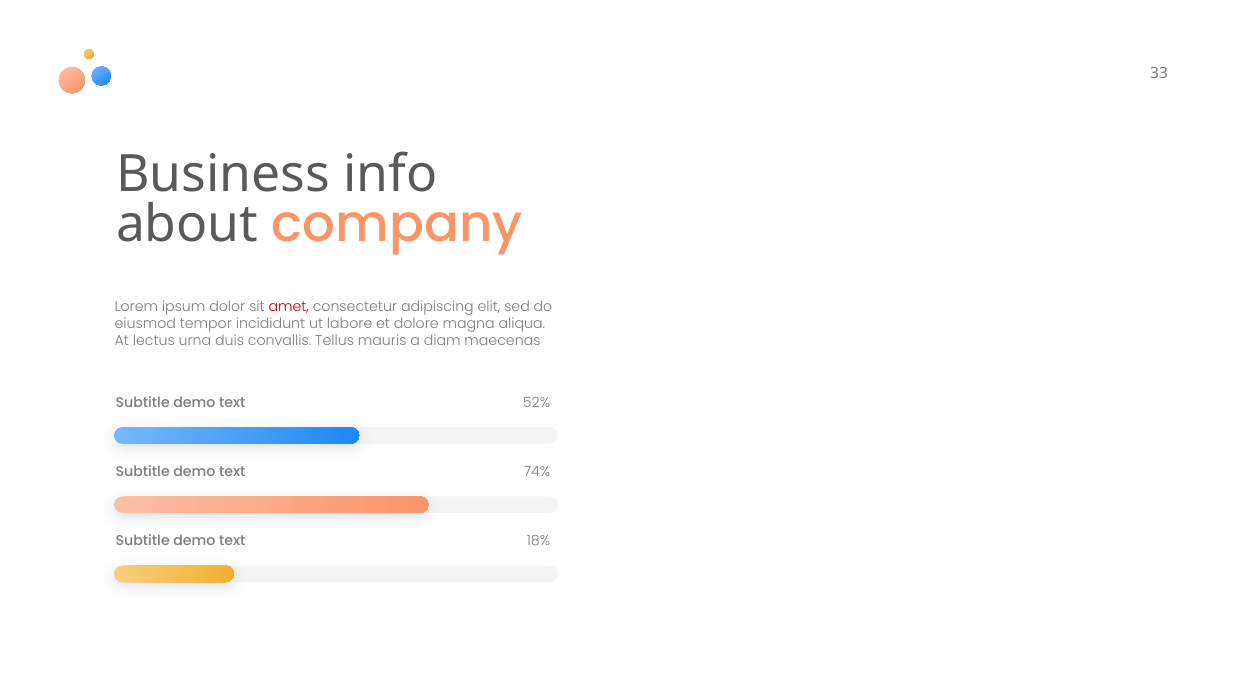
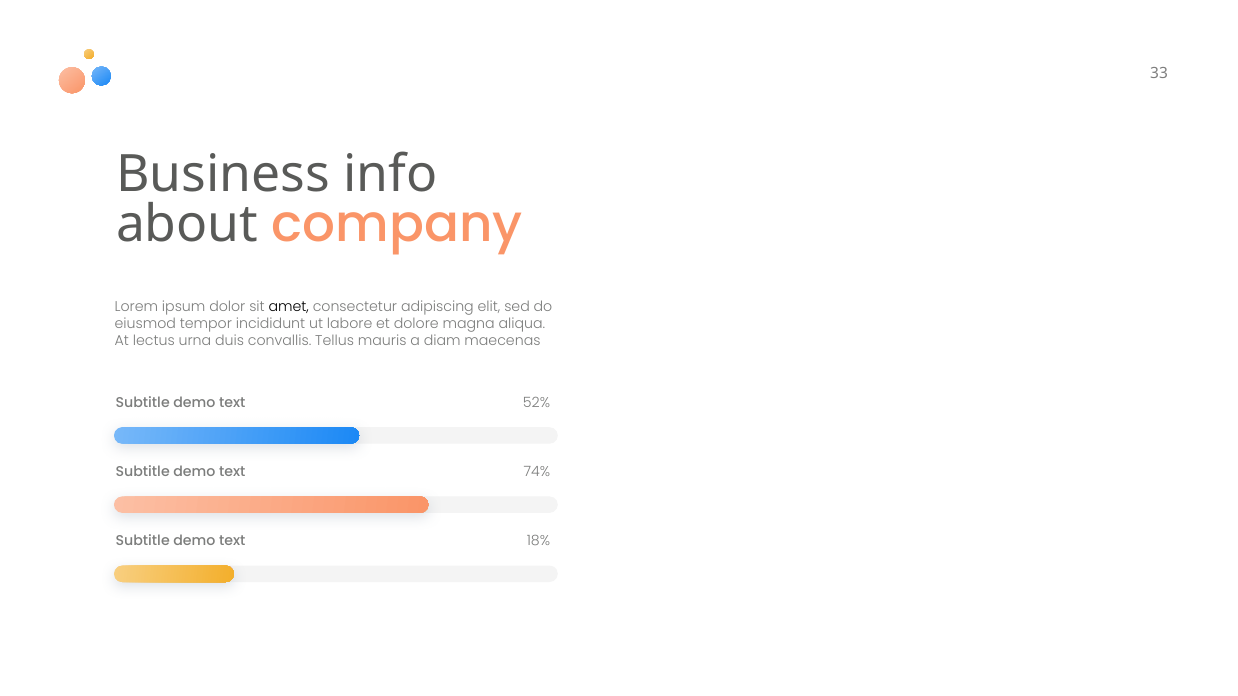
amet colour: red -> black
